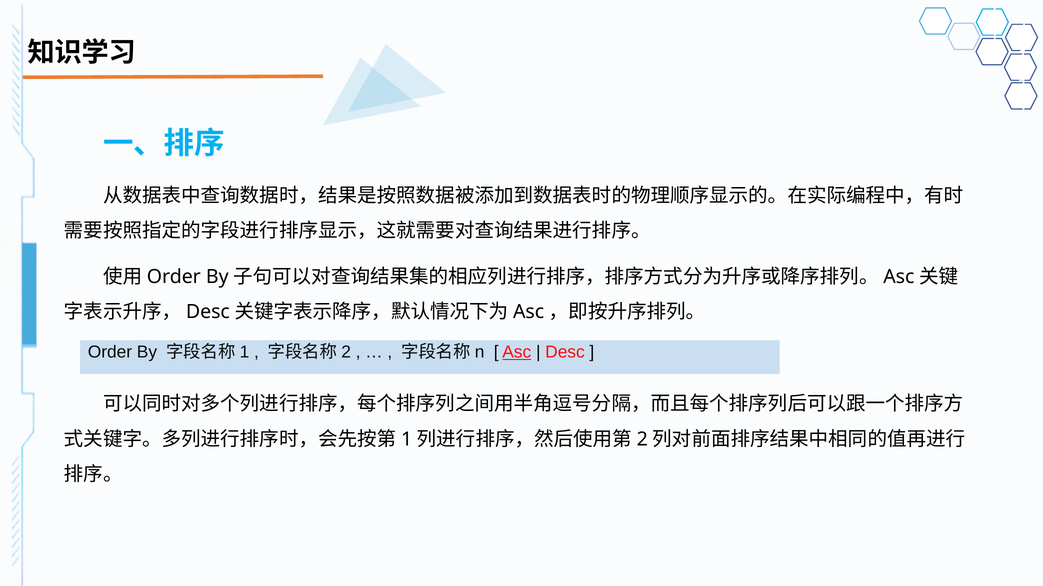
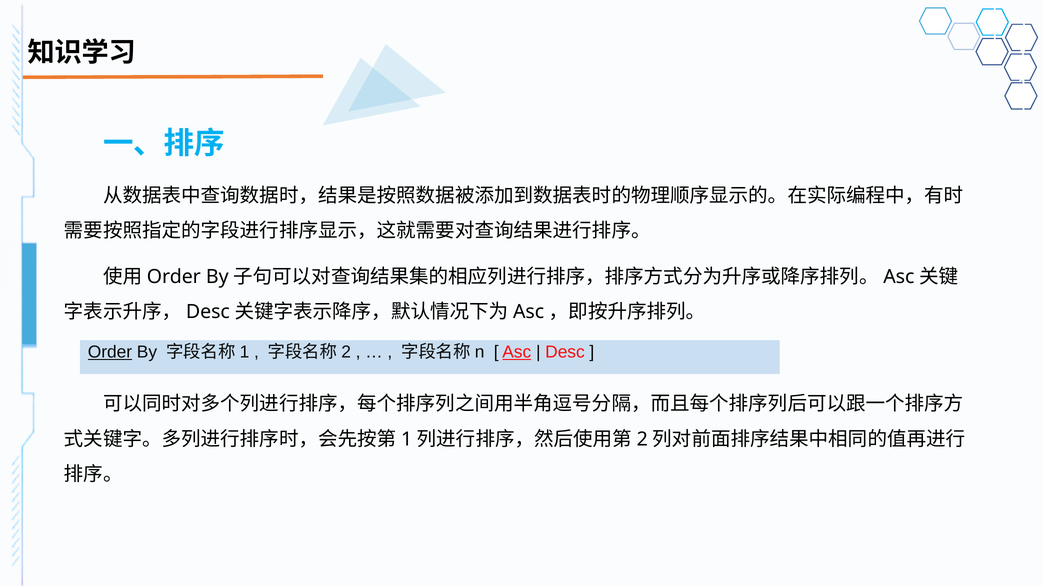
Order underline: none -> present
